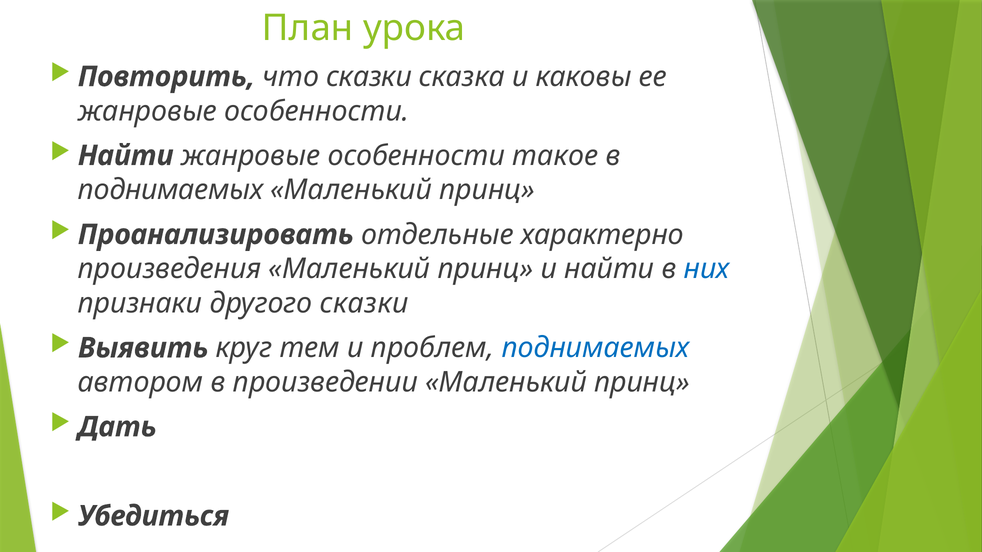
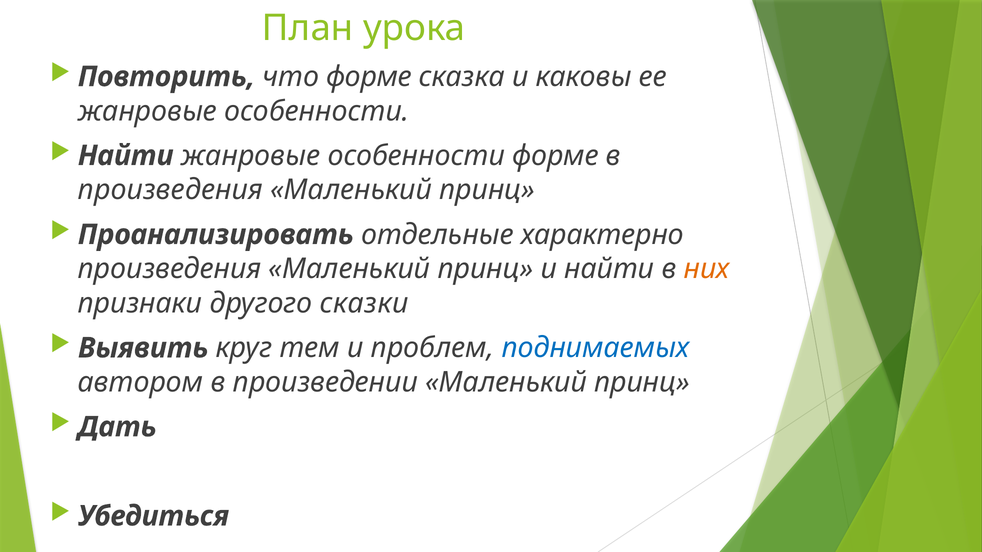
что сказки: сказки -> форме
особенности такое: такое -> форме
поднимаемых at (170, 190): поднимаемых -> произведения
них colour: blue -> orange
